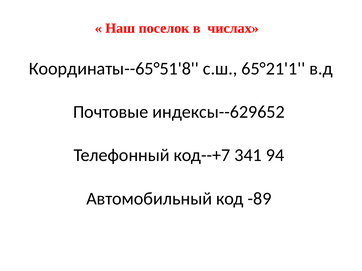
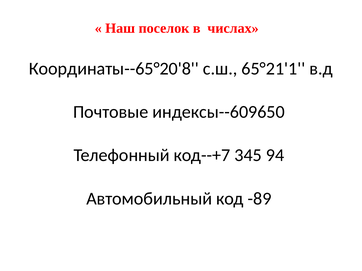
Координаты--65°51'8: Координаты--65°51'8 -> Координаты--65°20'8
индексы--629652: индексы--629652 -> индексы--609650
341: 341 -> 345
